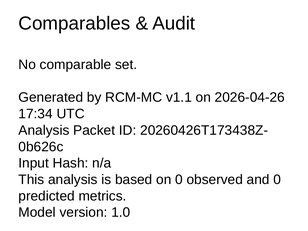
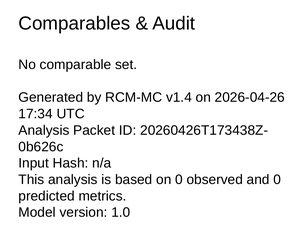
v1.1: v1.1 -> v1.4
